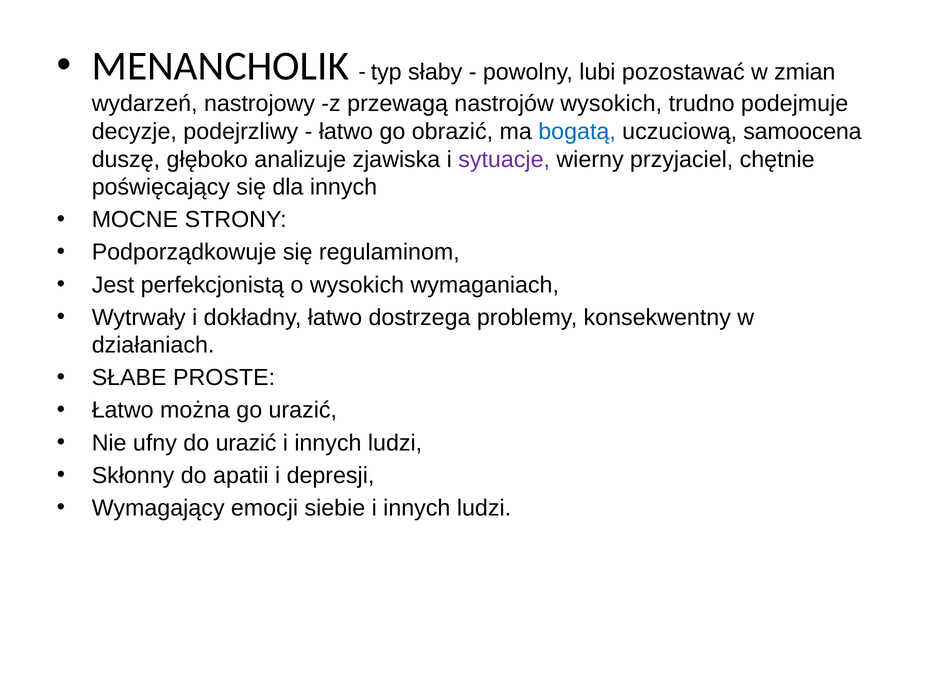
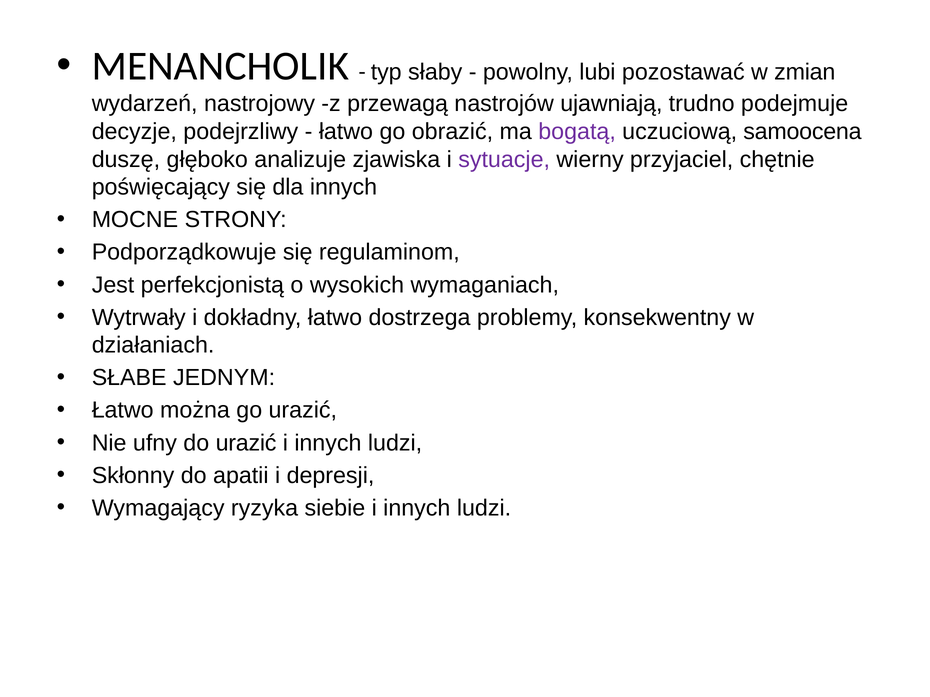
nastrojów wysokich: wysokich -> ujawniają
bogatą colour: blue -> purple
PROSTE: PROSTE -> JEDNYM
emocji: emocji -> ryzyka
